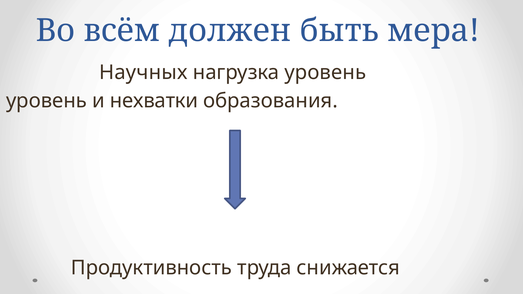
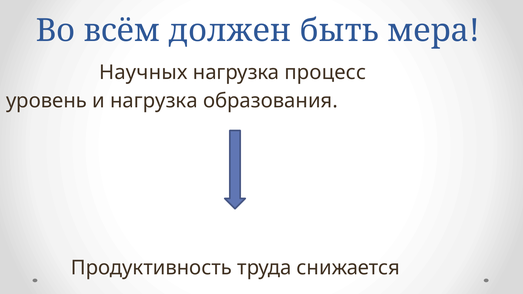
нагрузка уровень: уровень -> процесс
и нехватки: нехватки -> нагрузка
